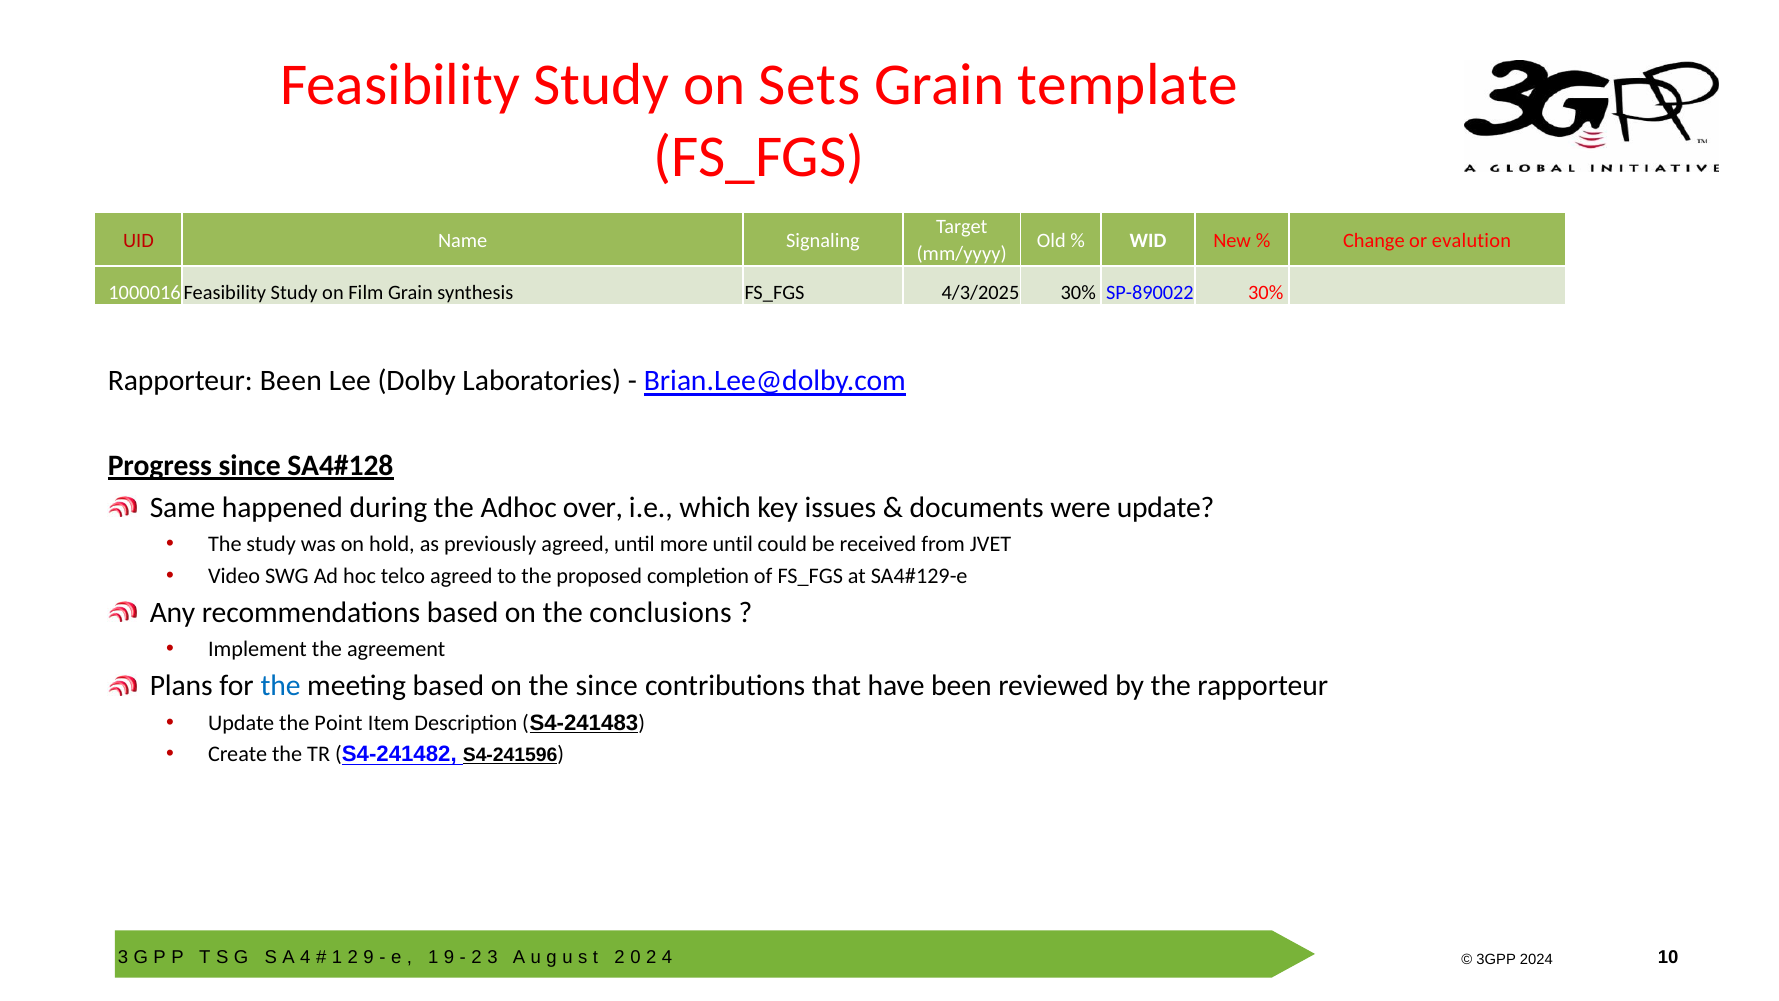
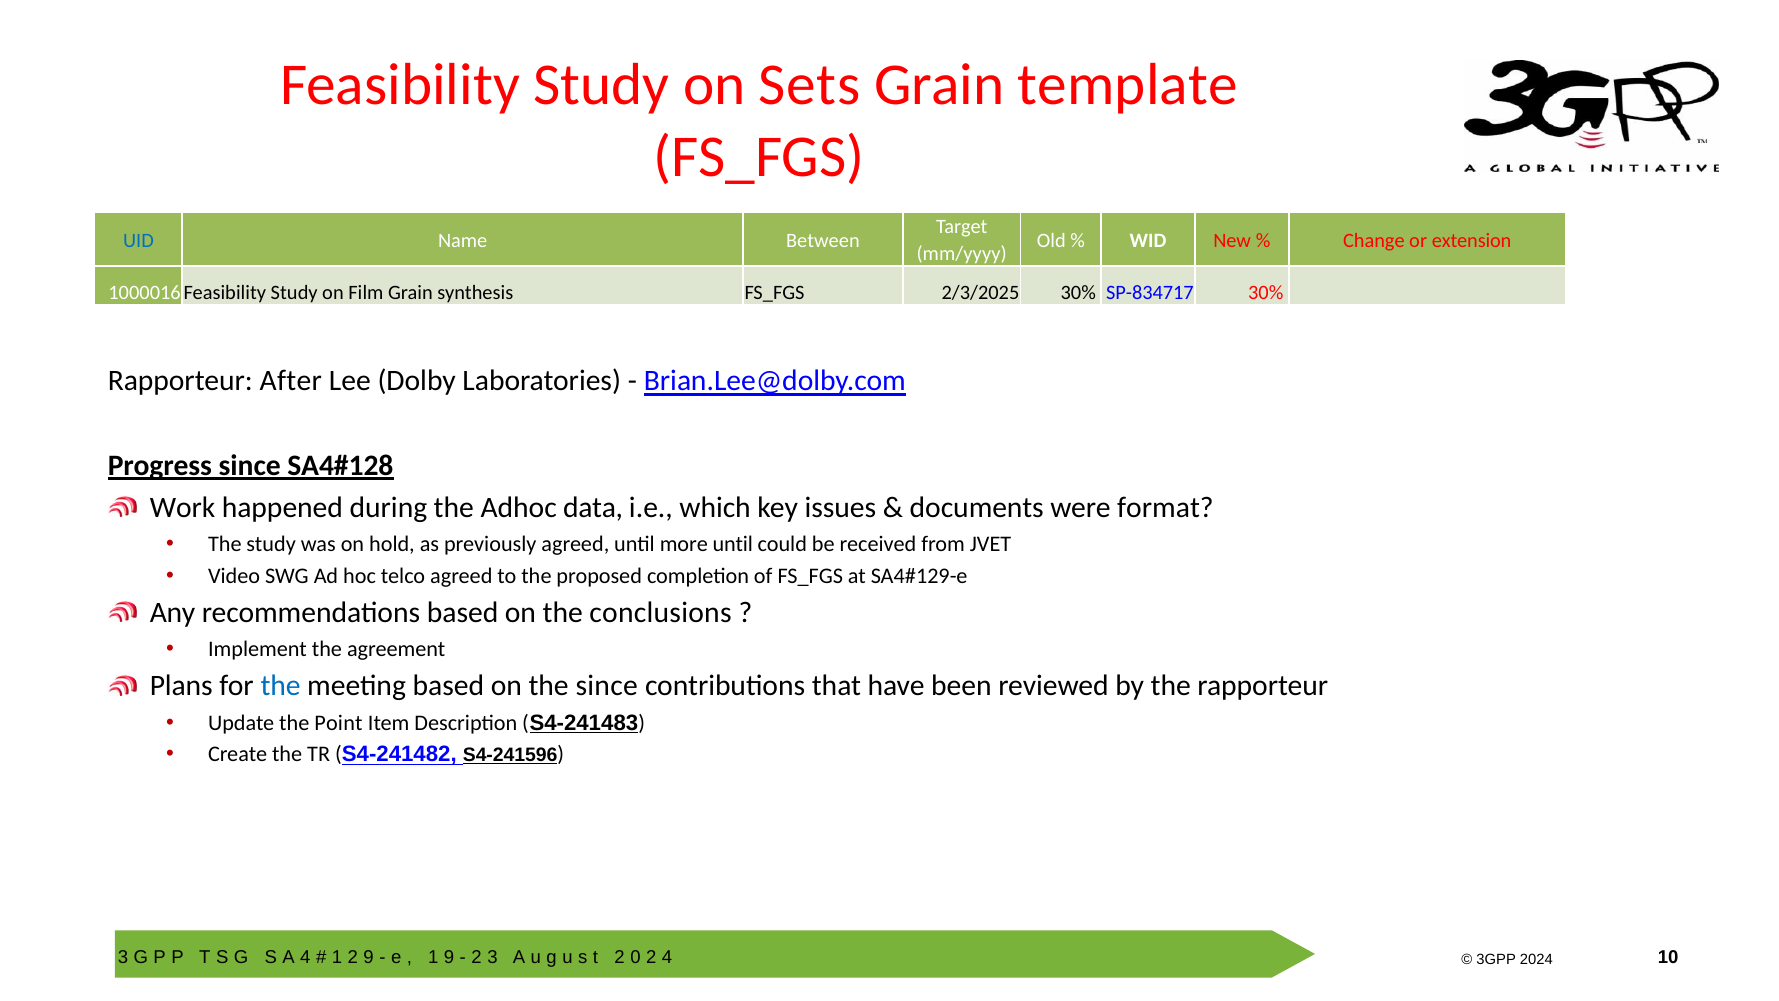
UID colour: red -> blue
Signaling: Signaling -> Between
evalution: evalution -> extension
4/3/2025: 4/3/2025 -> 2/3/2025
SP-890022: SP-890022 -> SP-834717
Rapporteur Been: Been -> After
Same: Same -> Work
over: over -> data
were update: update -> format
